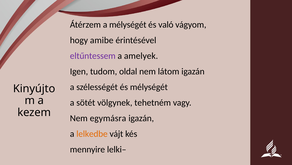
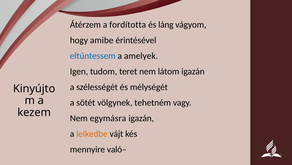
a mélységét: mélységét -> fordította
való: való -> láng
eltűntessem colour: purple -> blue
oldal: oldal -> teret
lelki–: lelki– -> való–
